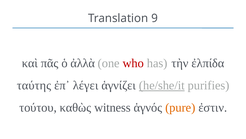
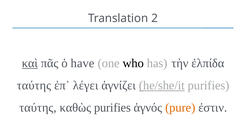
9: 9 -> 2
καὶ underline: none -> present
ἀλλὰ: ἀλλὰ -> have
who colour: red -> black
τούτου at (38, 107): τούτου -> ταύτης
καθὼς witness: witness -> purifies
